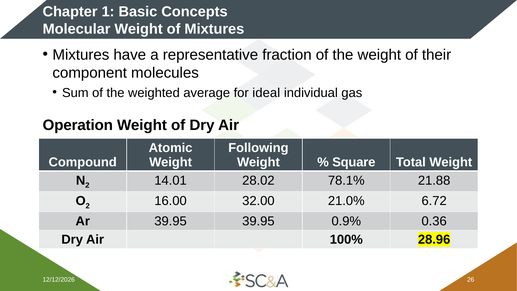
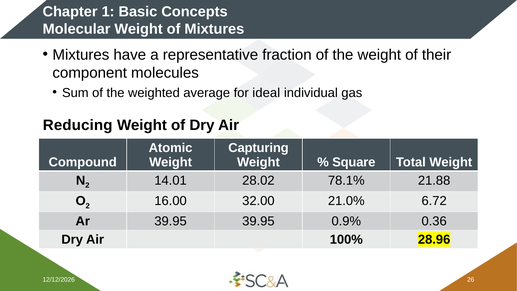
Operation: Operation -> Reducing
Following: Following -> Capturing
